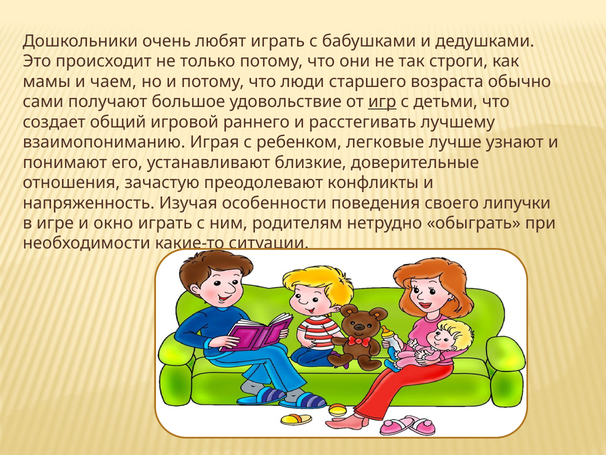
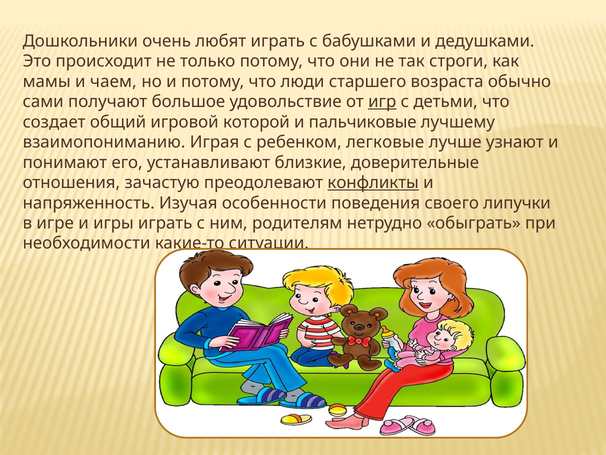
раннего: раннего -> которой
расстегивать: расстегивать -> пальчиковые
конфликты underline: none -> present
окно: окно -> игры
